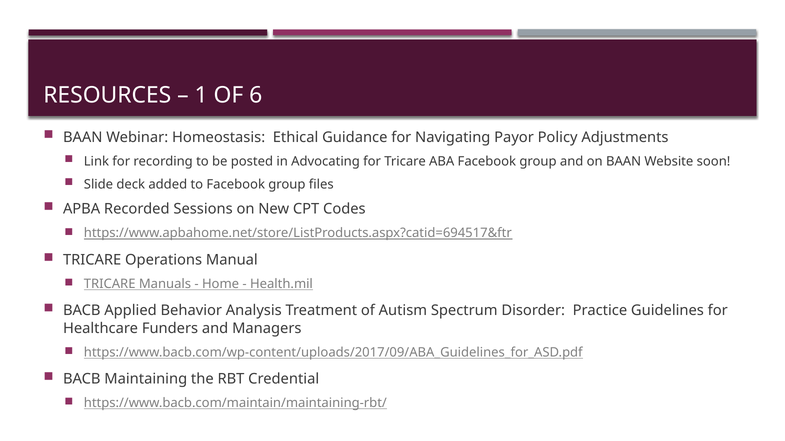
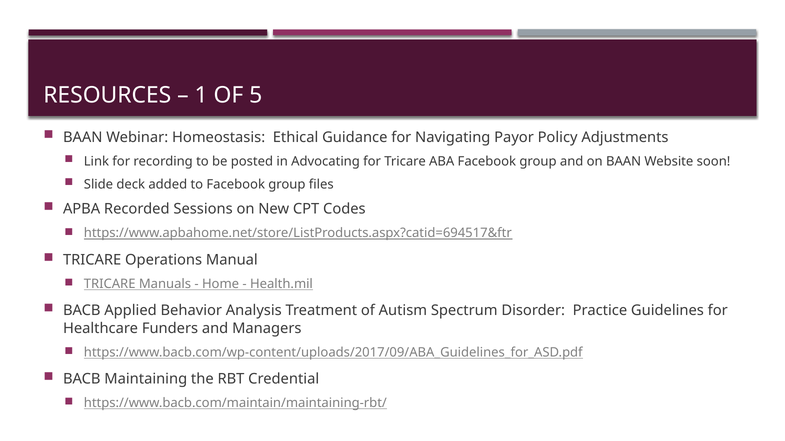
6: 6 -> 5
